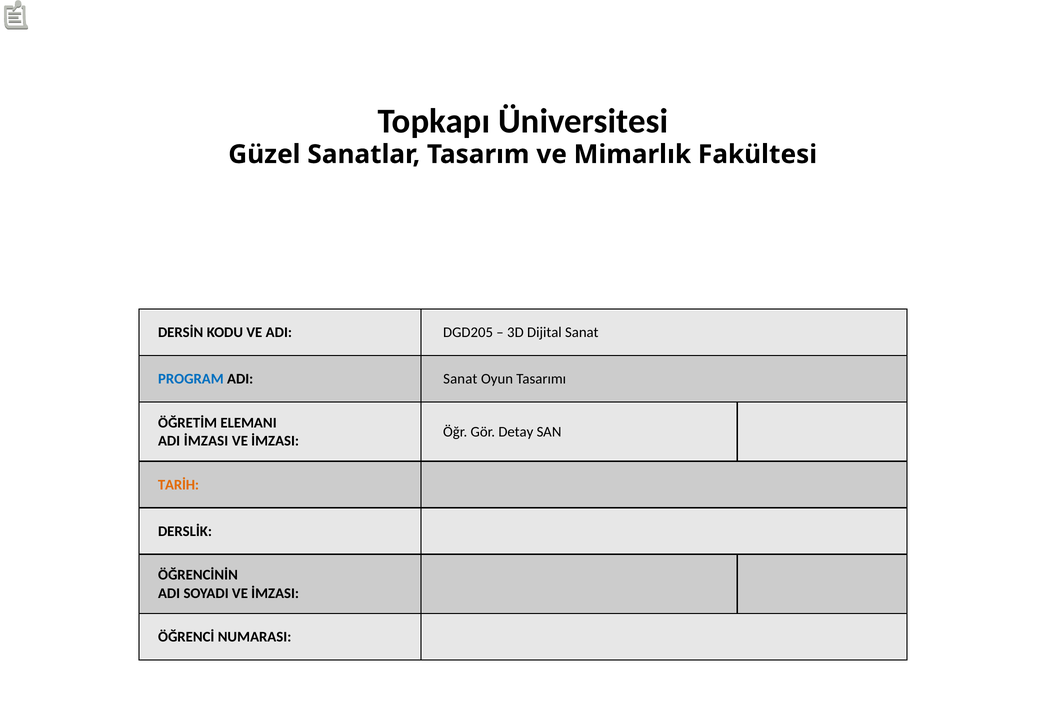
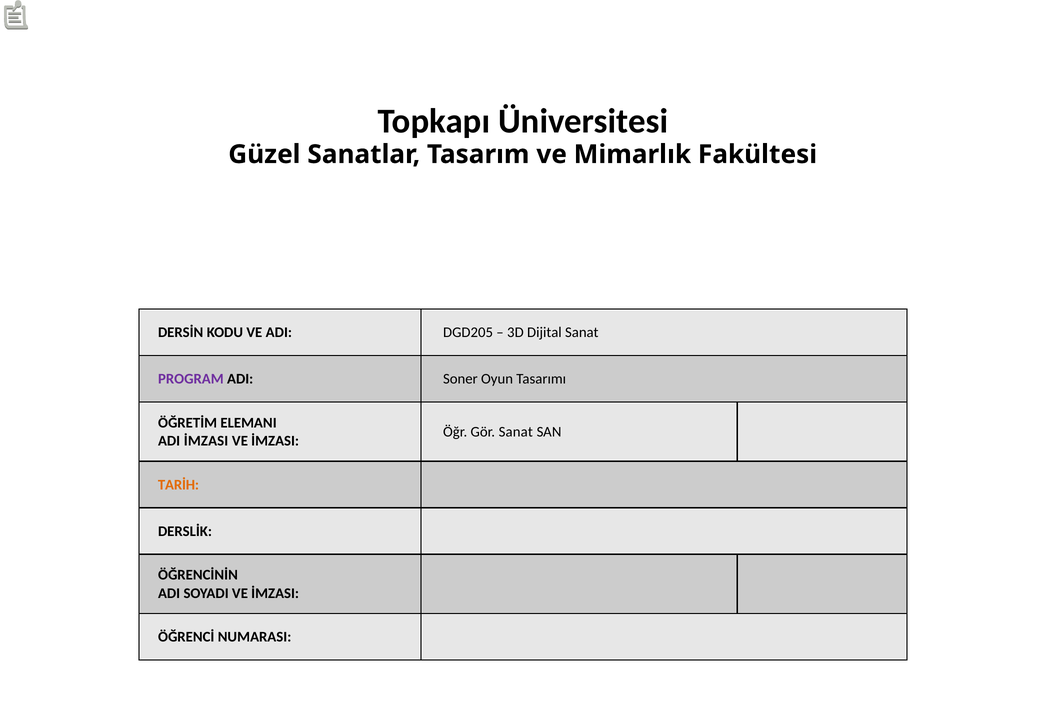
PROGRAM colour: blue -> purple
ADI Sanat: Sanat -> Soner
Gör Detay: Detay -> Sanat
